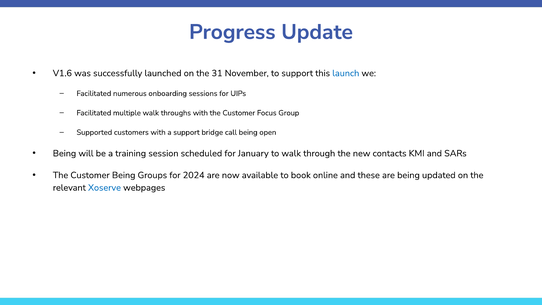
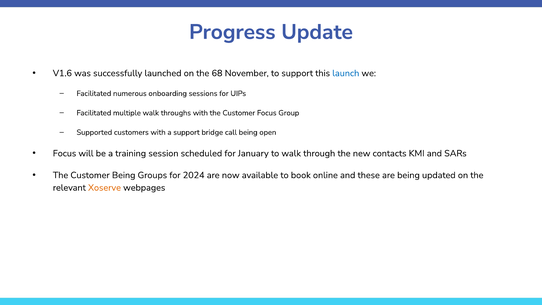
31: 31 -> 68
Being at (65, 153): Being -> Focus
Xoserve colour: blue -> orange
